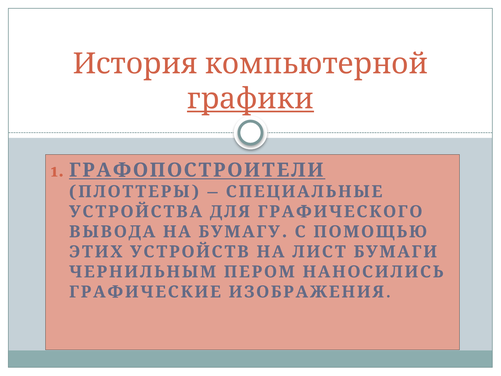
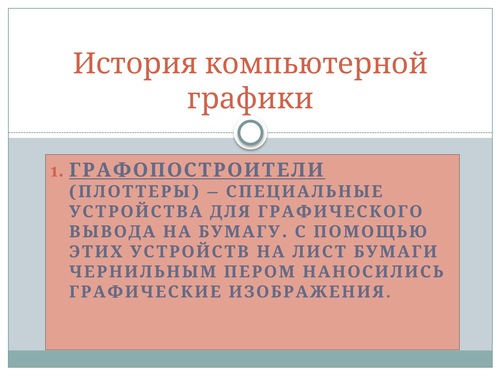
графики underline: present -> none
